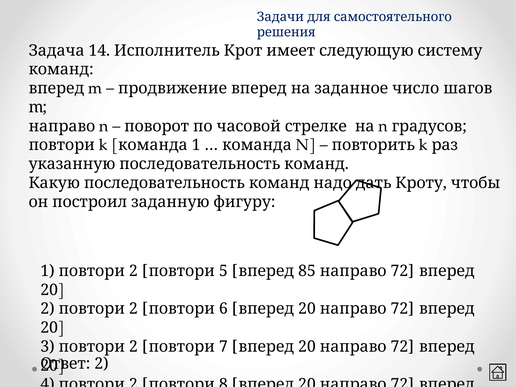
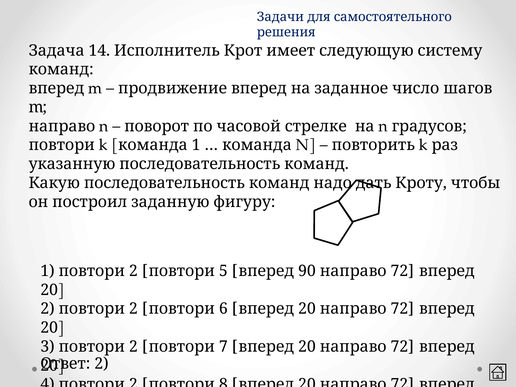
85: 85 -> 90
